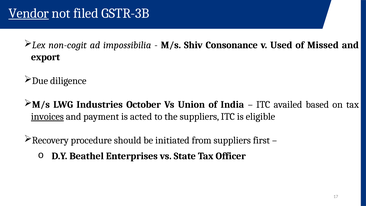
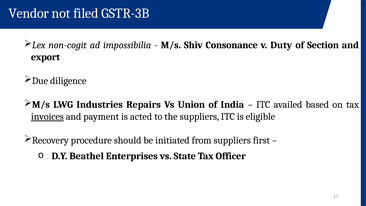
Vendor underline: present -> none
Used: Used -> Duty
Missed: Missed -> Section
October: October -> Repairs
